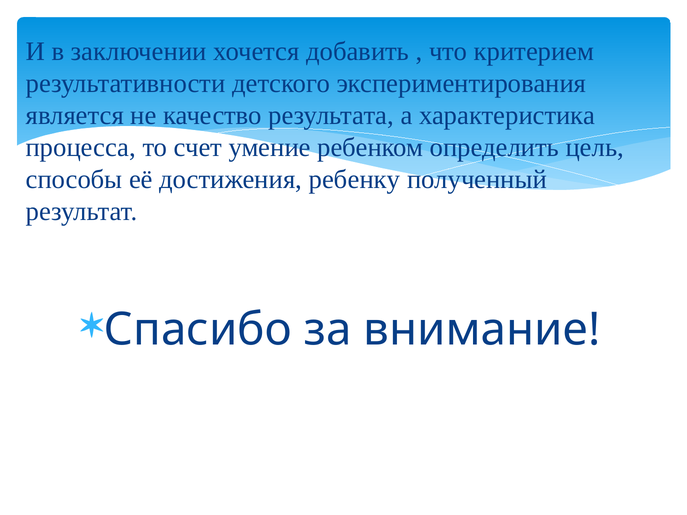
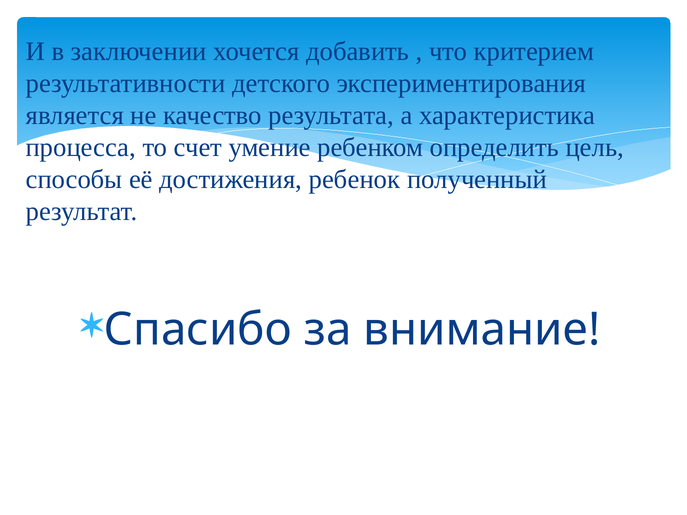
ребенку: ребенку -> ребенок
